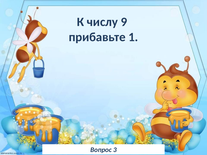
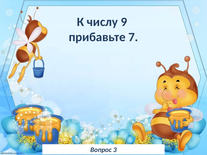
1: 1 -> 7
